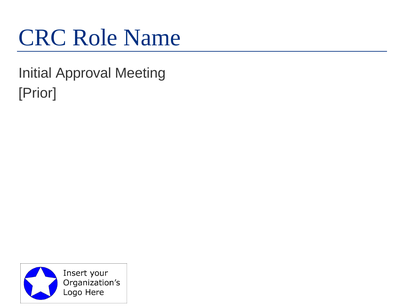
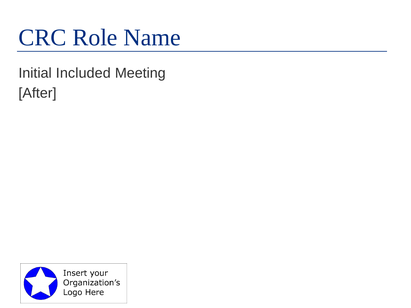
Approval: Approval -> Included
Prior: Prior -> After
